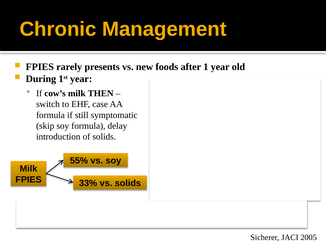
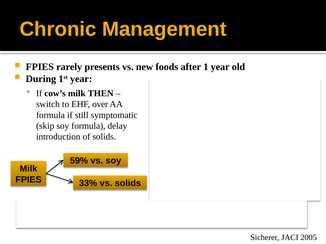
case: case -> over
55%: 55% -> 59%
